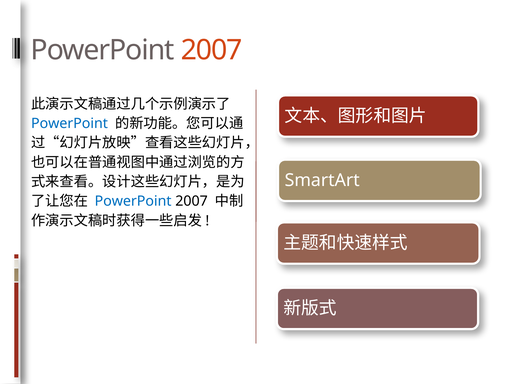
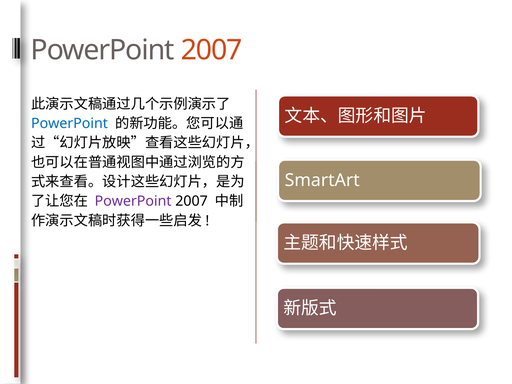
PowerPoint at (133, 201) colour: blue -> purple
